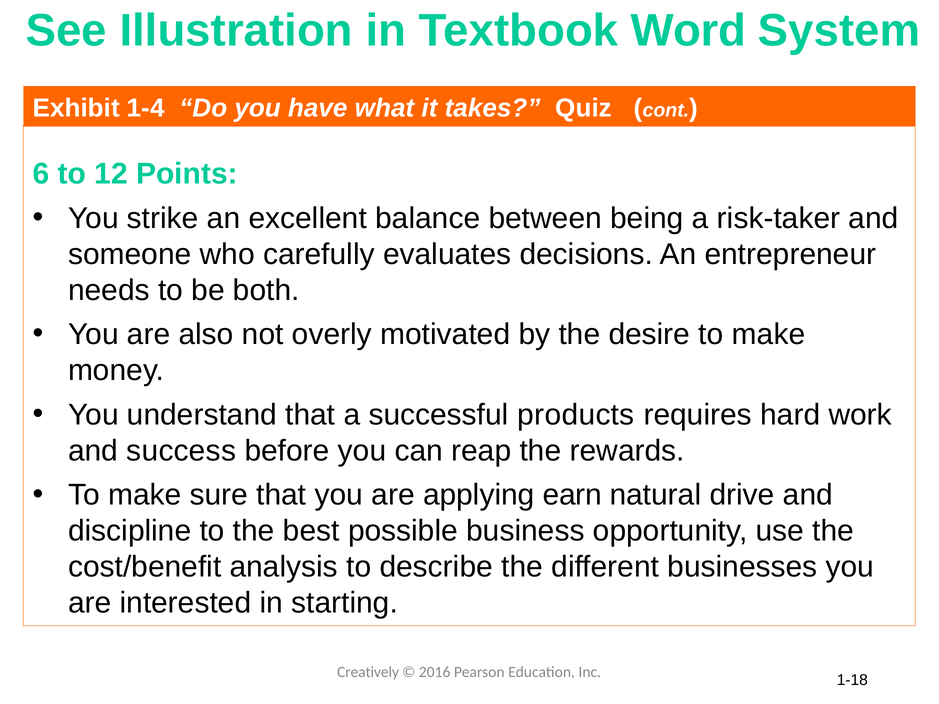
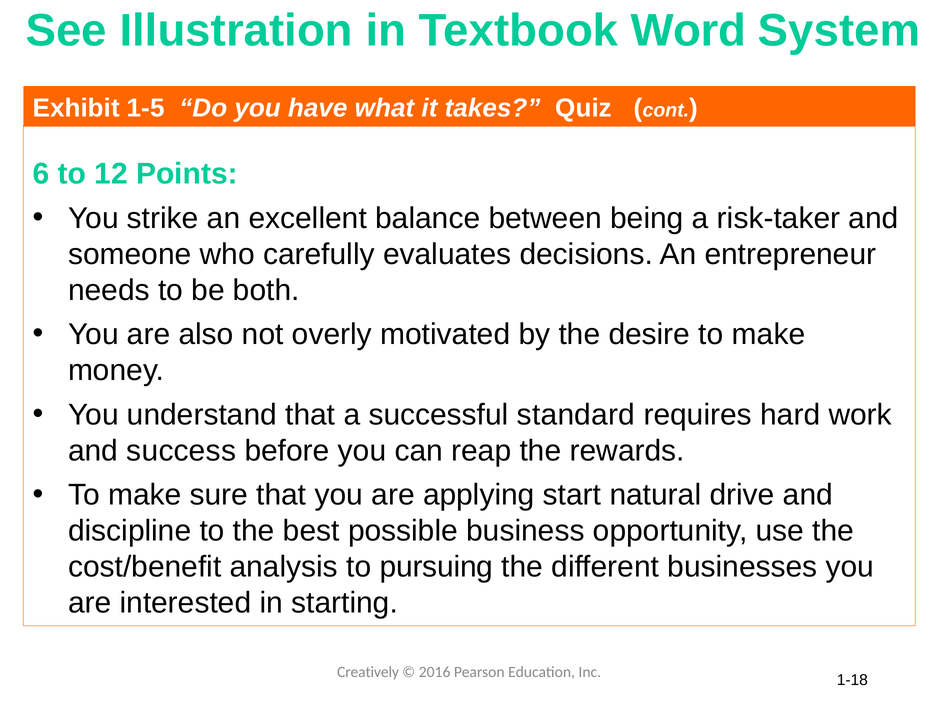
1-4: 1-4 -> 1-5
products: products -> standard
earn: earn -> start
describe: describe -> pursuing
